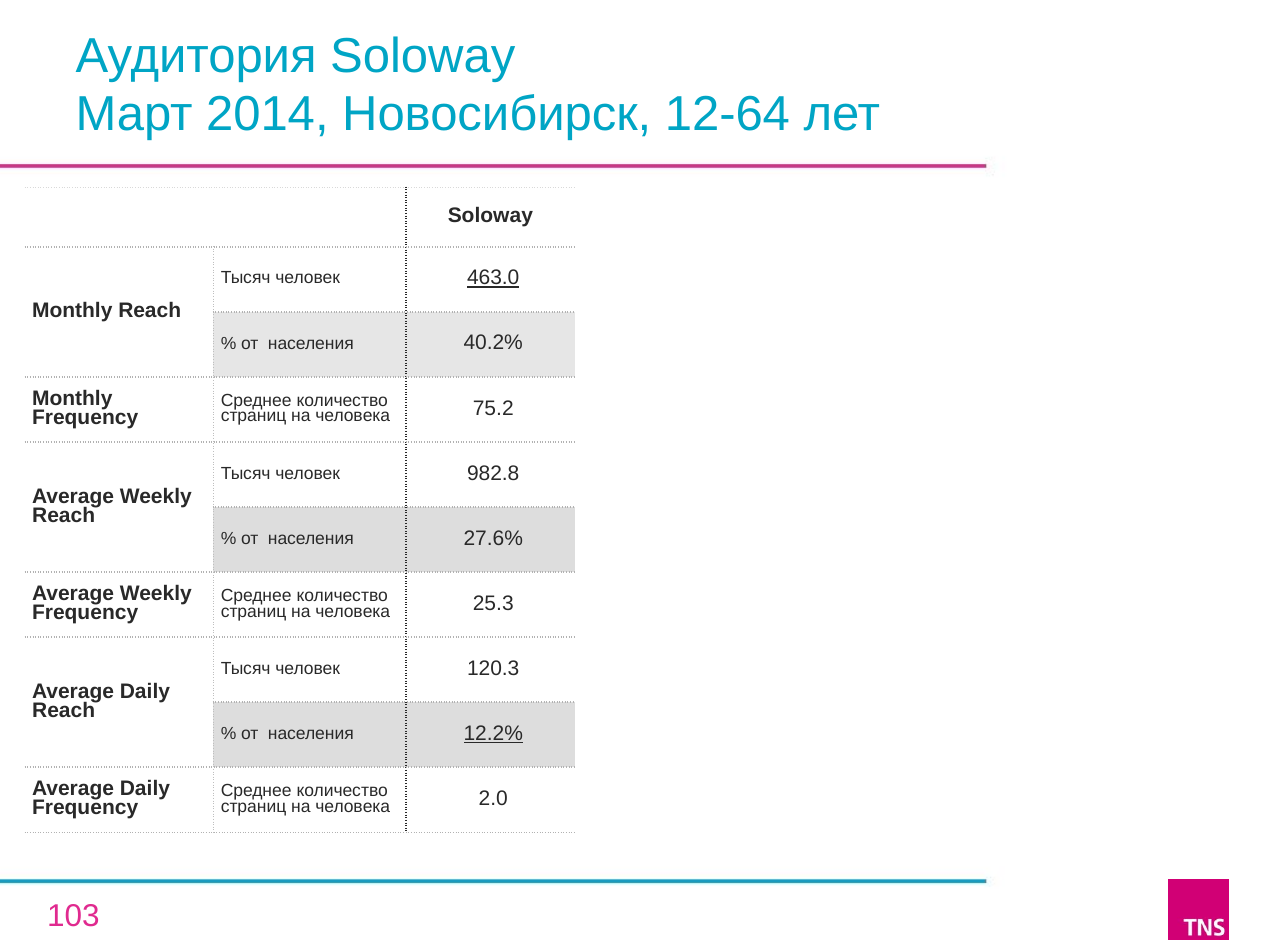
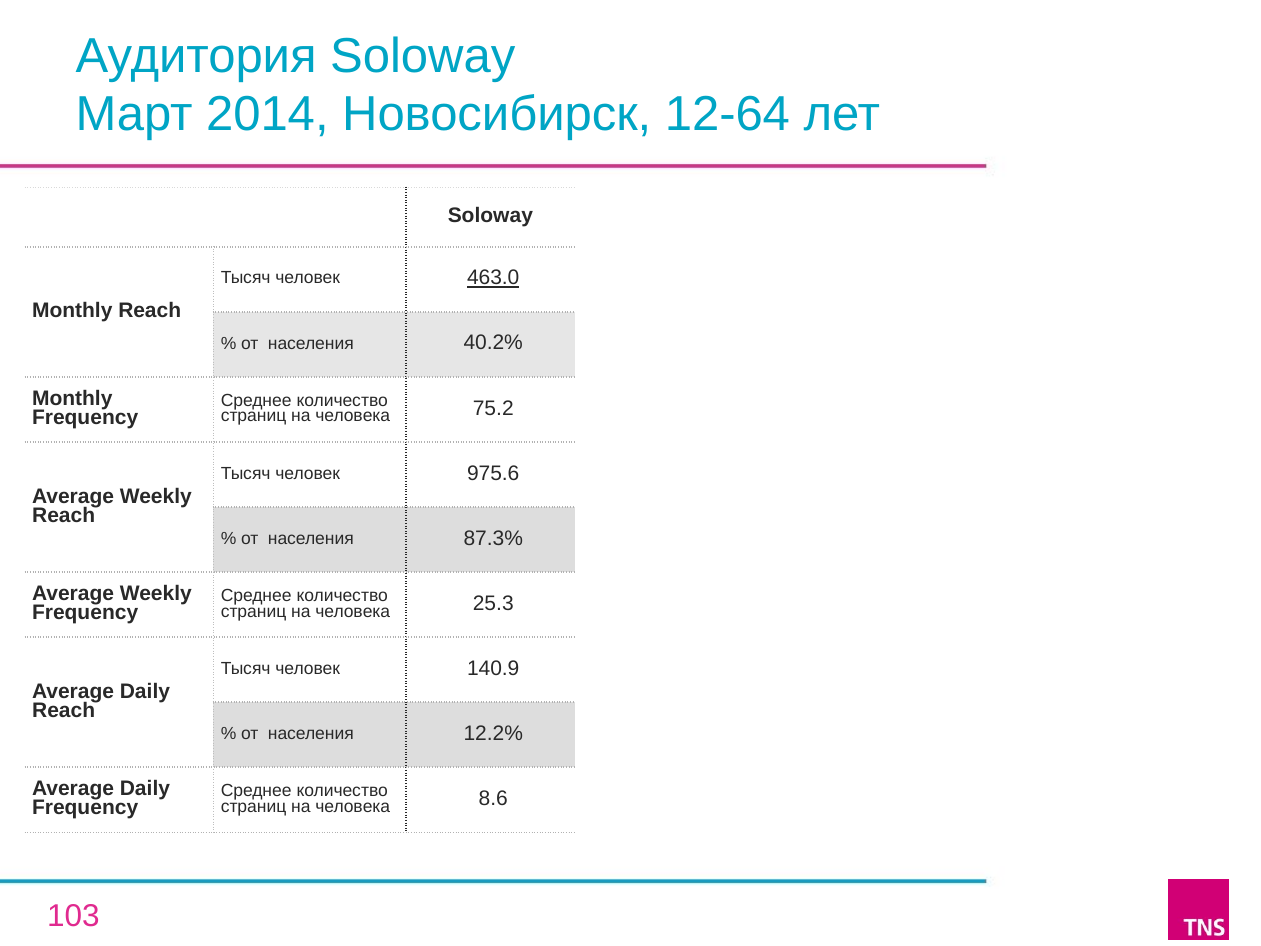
982.8: 982.8 -> 975.6
27.6%: 27.6% -> 87.3%
120.3: 120.3 -> 140.9
12.2% underline: present -> none
2.0: 2.0 -> 8.6
